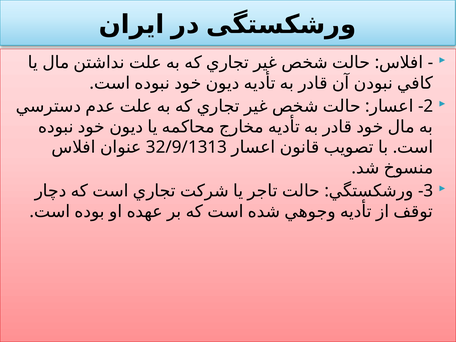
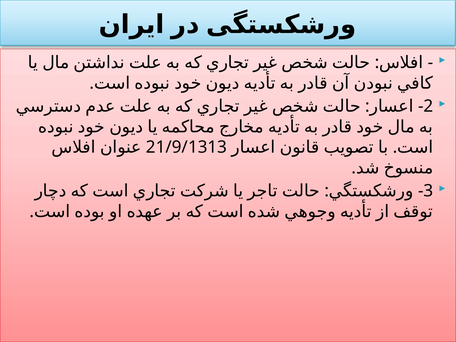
32/9/1313: 32/9/1313 -> 21/9/1313
